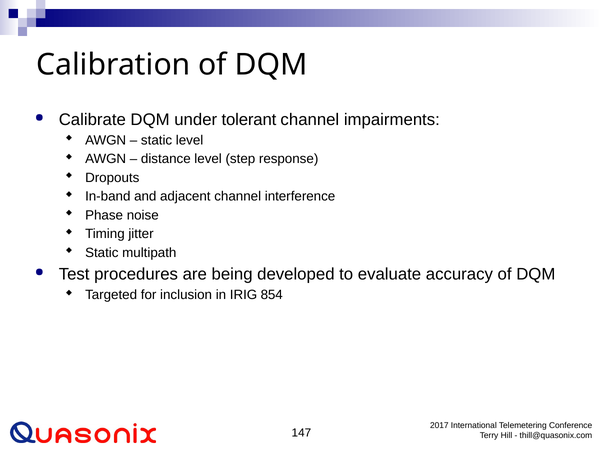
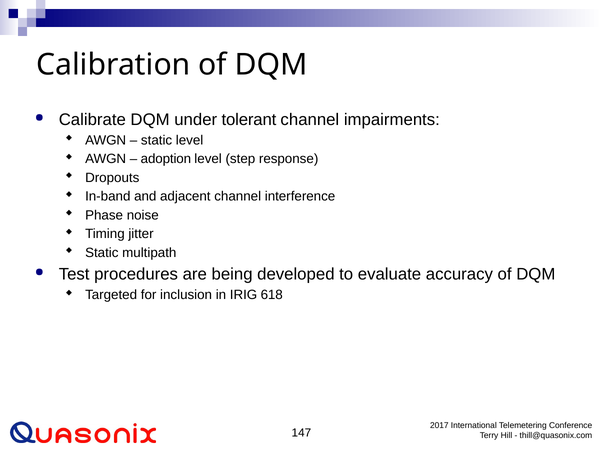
distance: distance -> adoption
854: 854 -> 618
